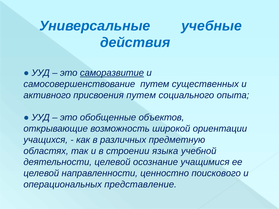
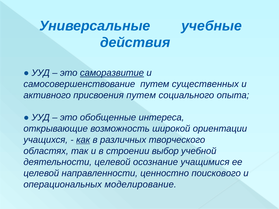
объектов: объектов -> интереса
как underline: none -> present
предметную: предметную -> творческого
языка: языка -> выбор
представление: представление -> моделирование
